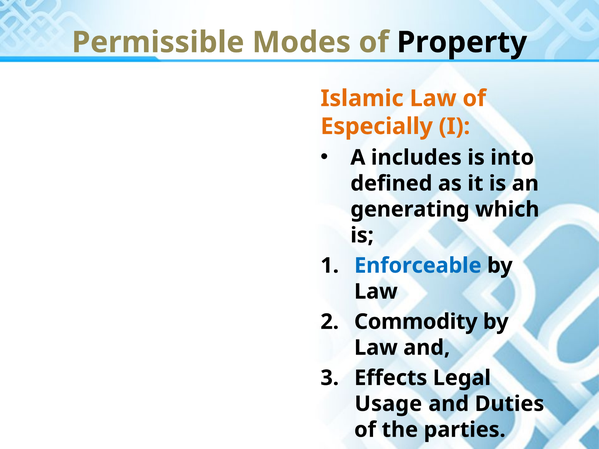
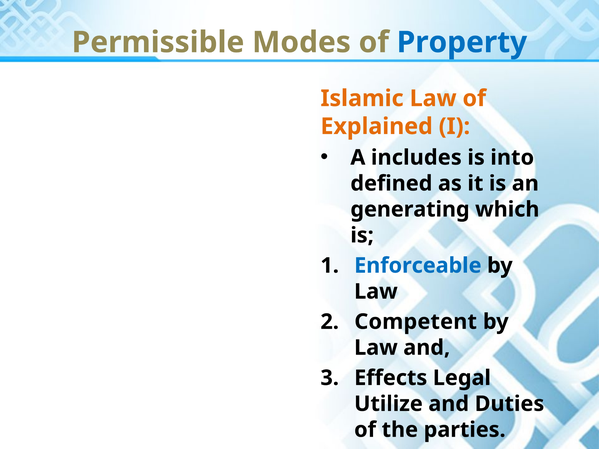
Property colour: black -> blue
Especially: Especially -> Explained
Commodity: Commodity -> Competent
Usage: Usage -> Utilize
